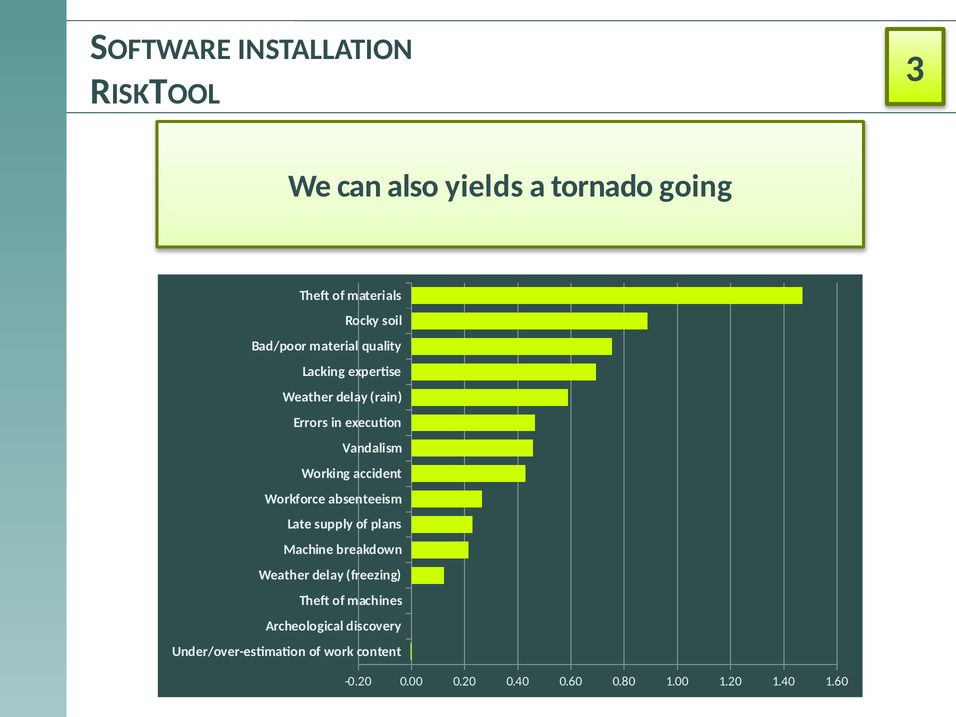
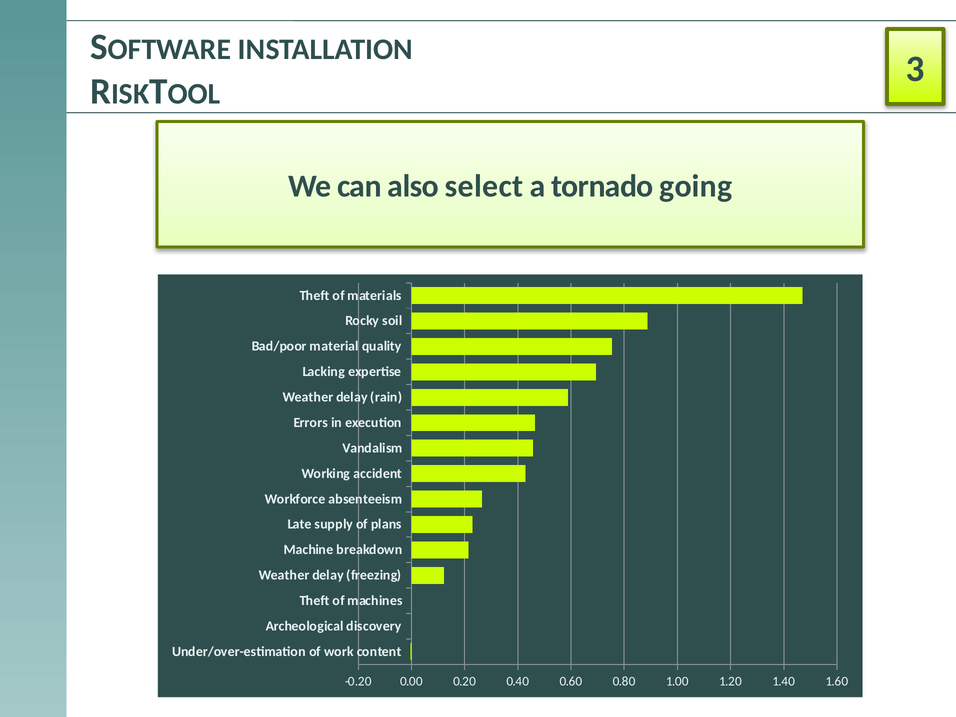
yields: yields -> select
